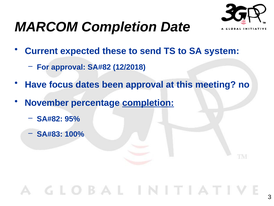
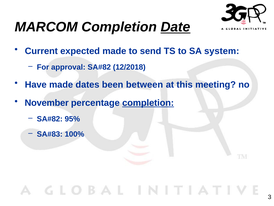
Date underline: none -> present
expected these: these -> made
Have focus: focus -> made
been approval: approval -> between
